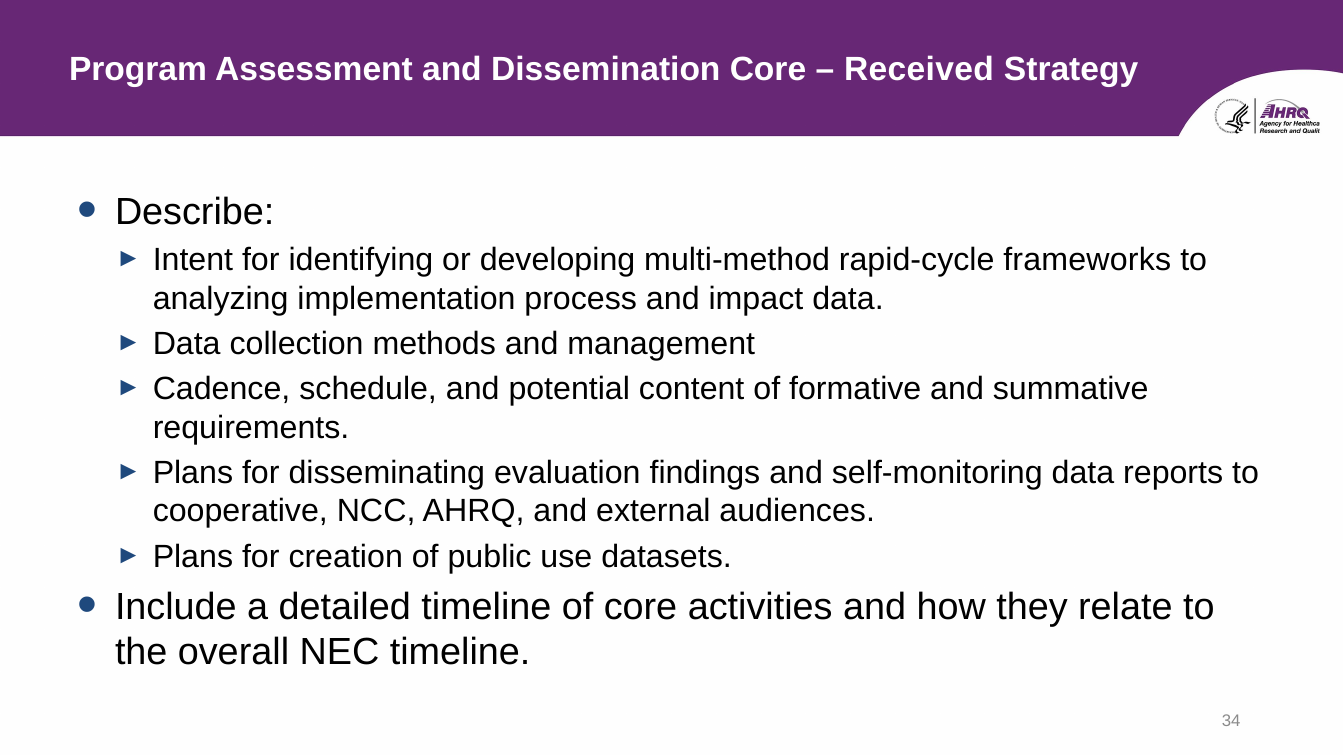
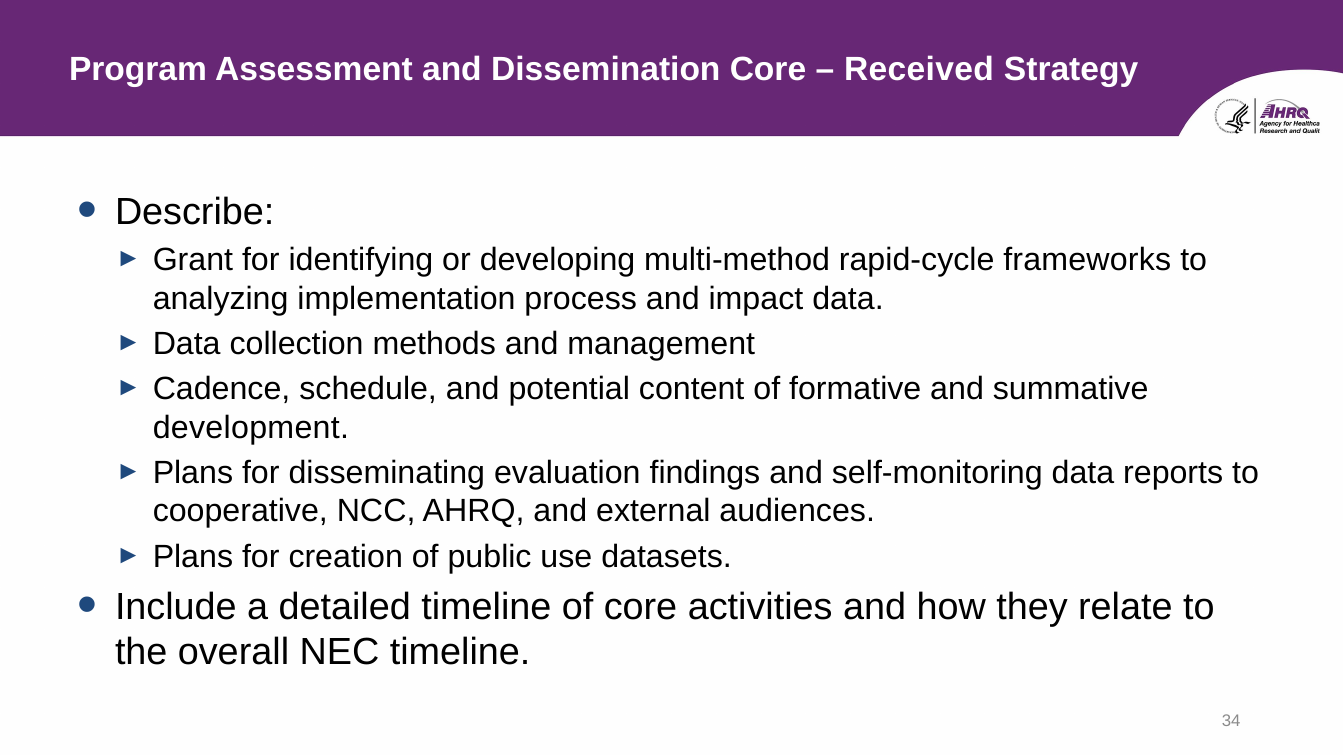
Intent: Intent -> Grant
requirements: requirements -> development
